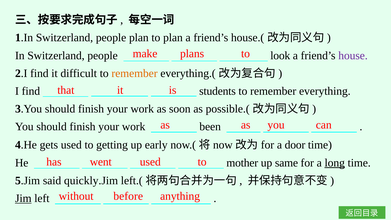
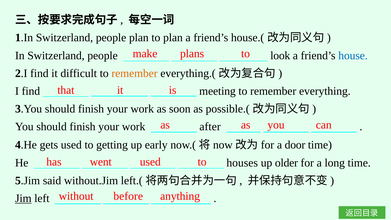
house colour: purple -> blue
students: students -> meeting
been: been -> after
mother: mother -> houses
same: same -> older
long underline: present -> none
quickly.Jim: quickly.Jim -> without.Jim
